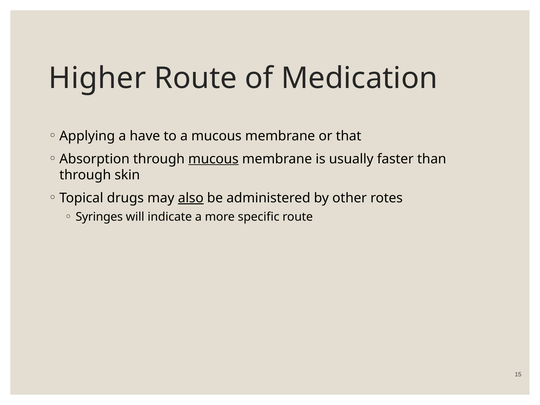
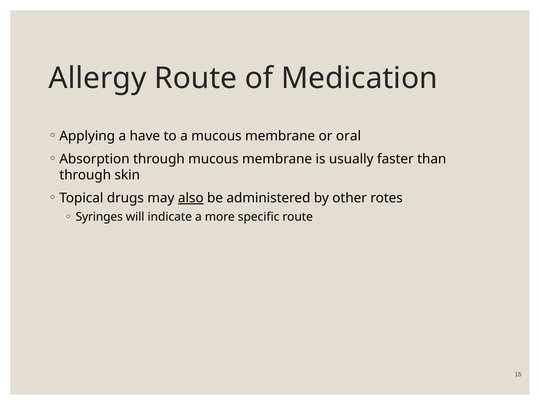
Higher: Higher -> Allergy
that: that -> oral
mucous at (213, 159) underline: present -> none
